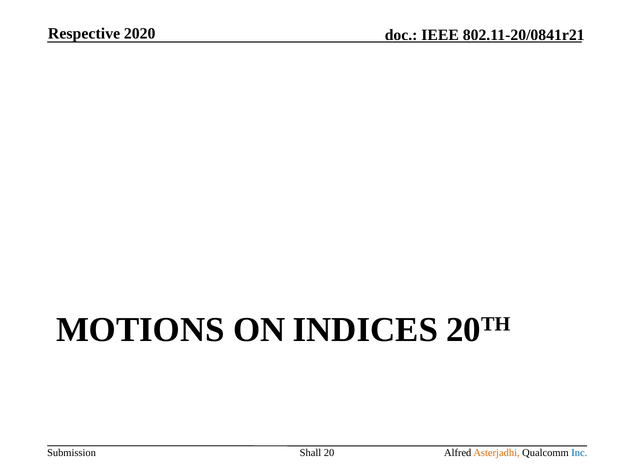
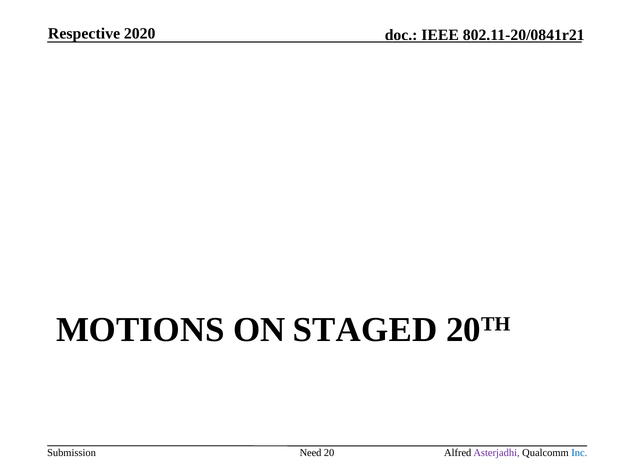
INDICES: INDICES -> STAGED
Shall: Shall -> Need
Asterjadhi colour: orange -> purple
